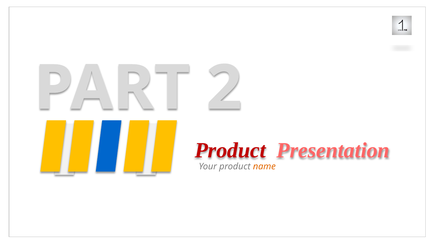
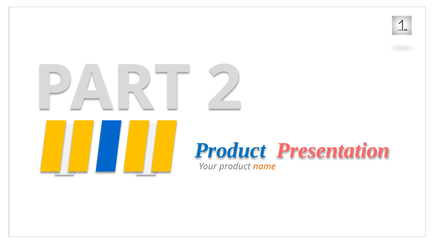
Product at (230, 150) colour: red -> blue
